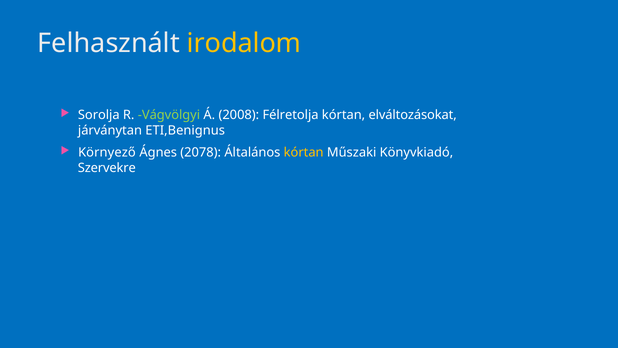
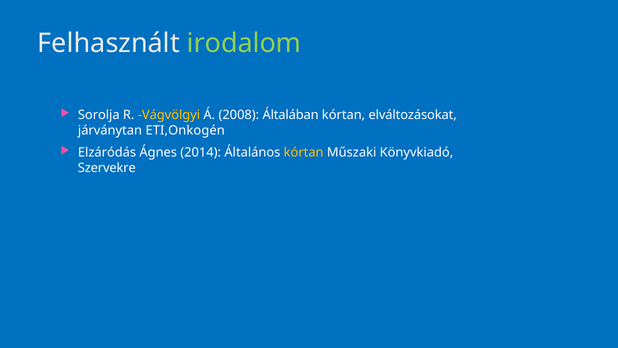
irodalom colour: yellow -> light green
Vágvölgyi colour: light green -> yellow
Félretolja: Félretolja -> Általában
ETI,Benignus: ETI,Benignus -> ETI,Onkogén
Környező: Környező -> Elzáródás
2078: 2078 -> 2014
